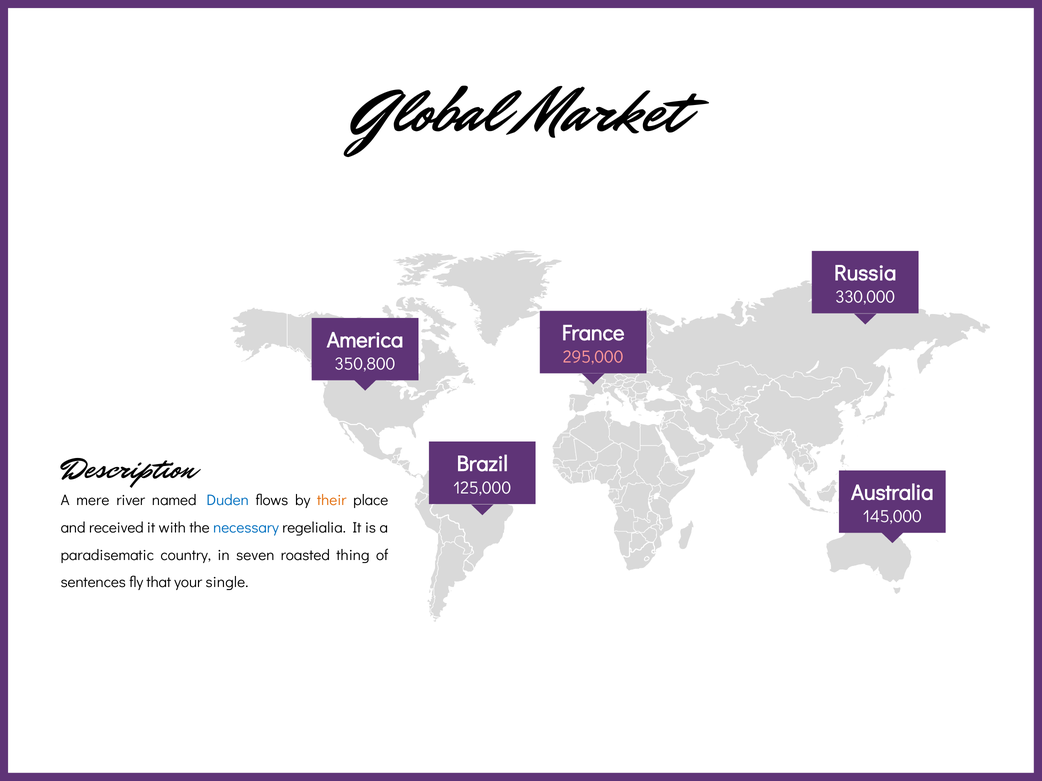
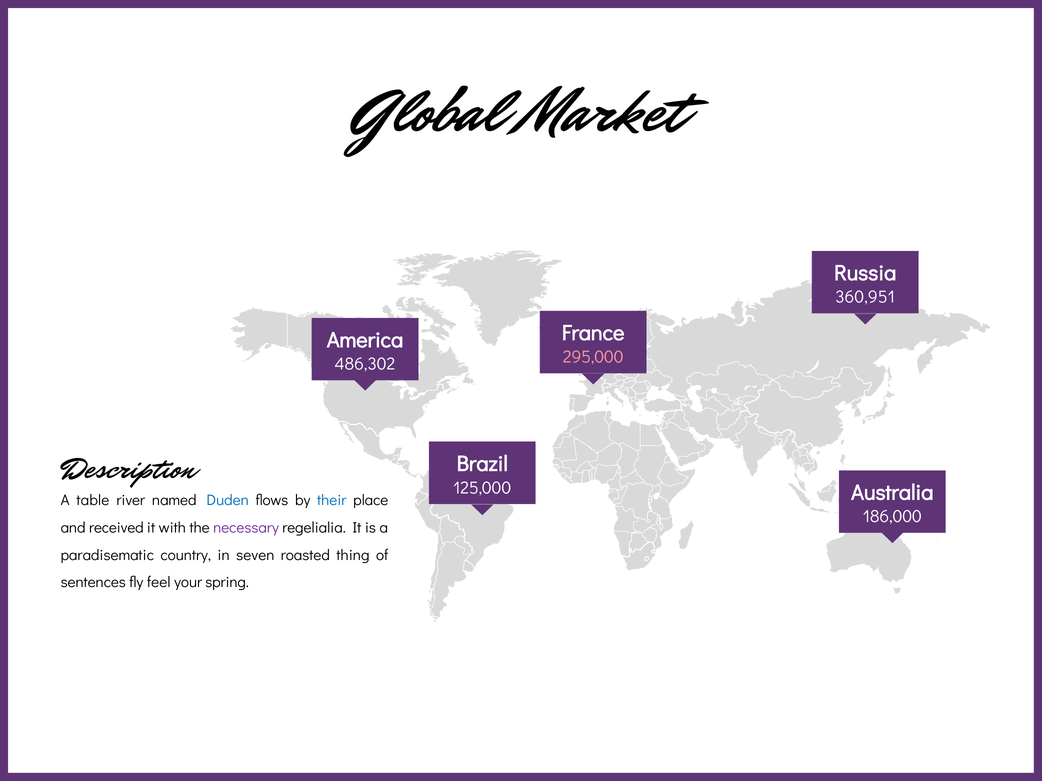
330,000: 330,000 -> 360,951
350,800: 350,800 -> 486,302
mere: mere -> table
their colour: orange -> blue
145,000: 145,000 -> 186,000
necessary colour: blue -> purple
that: that -> feel
single: single -> spring
